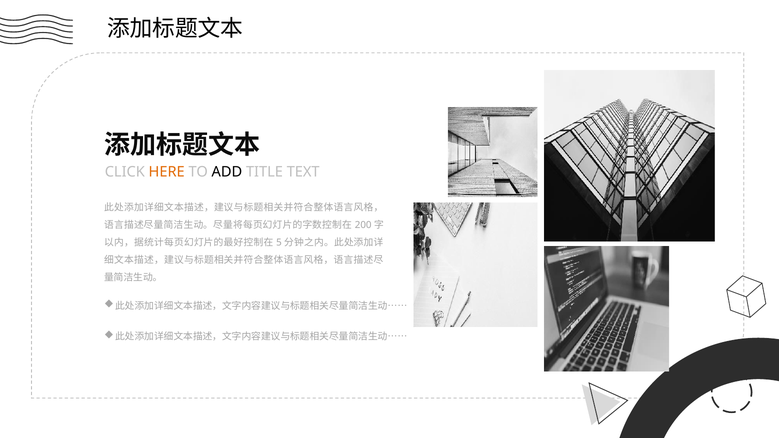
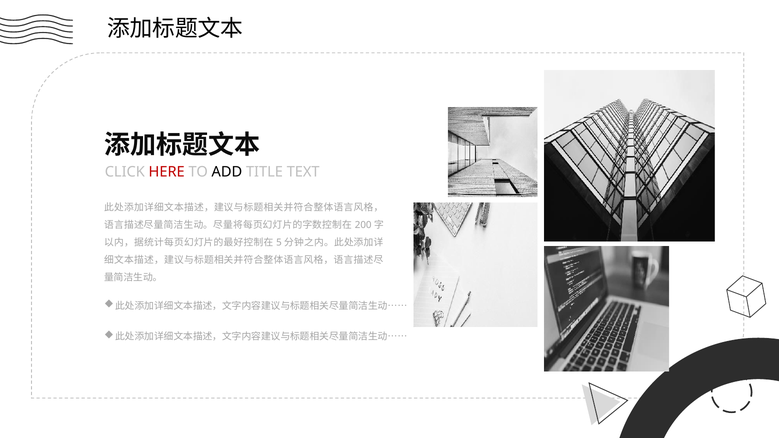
HERE colour: orange -> red
